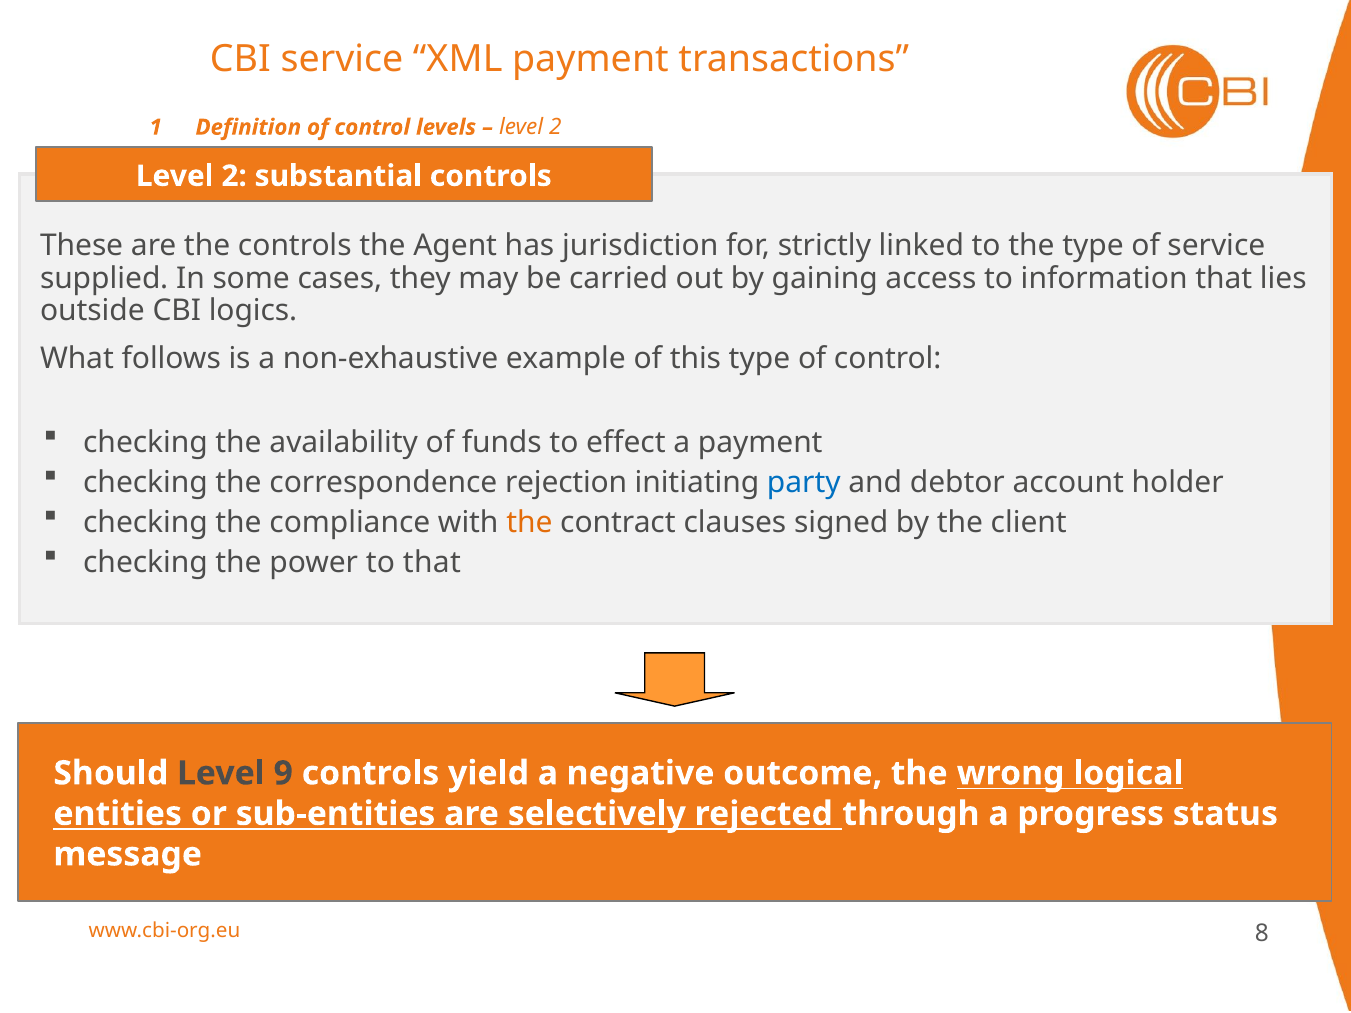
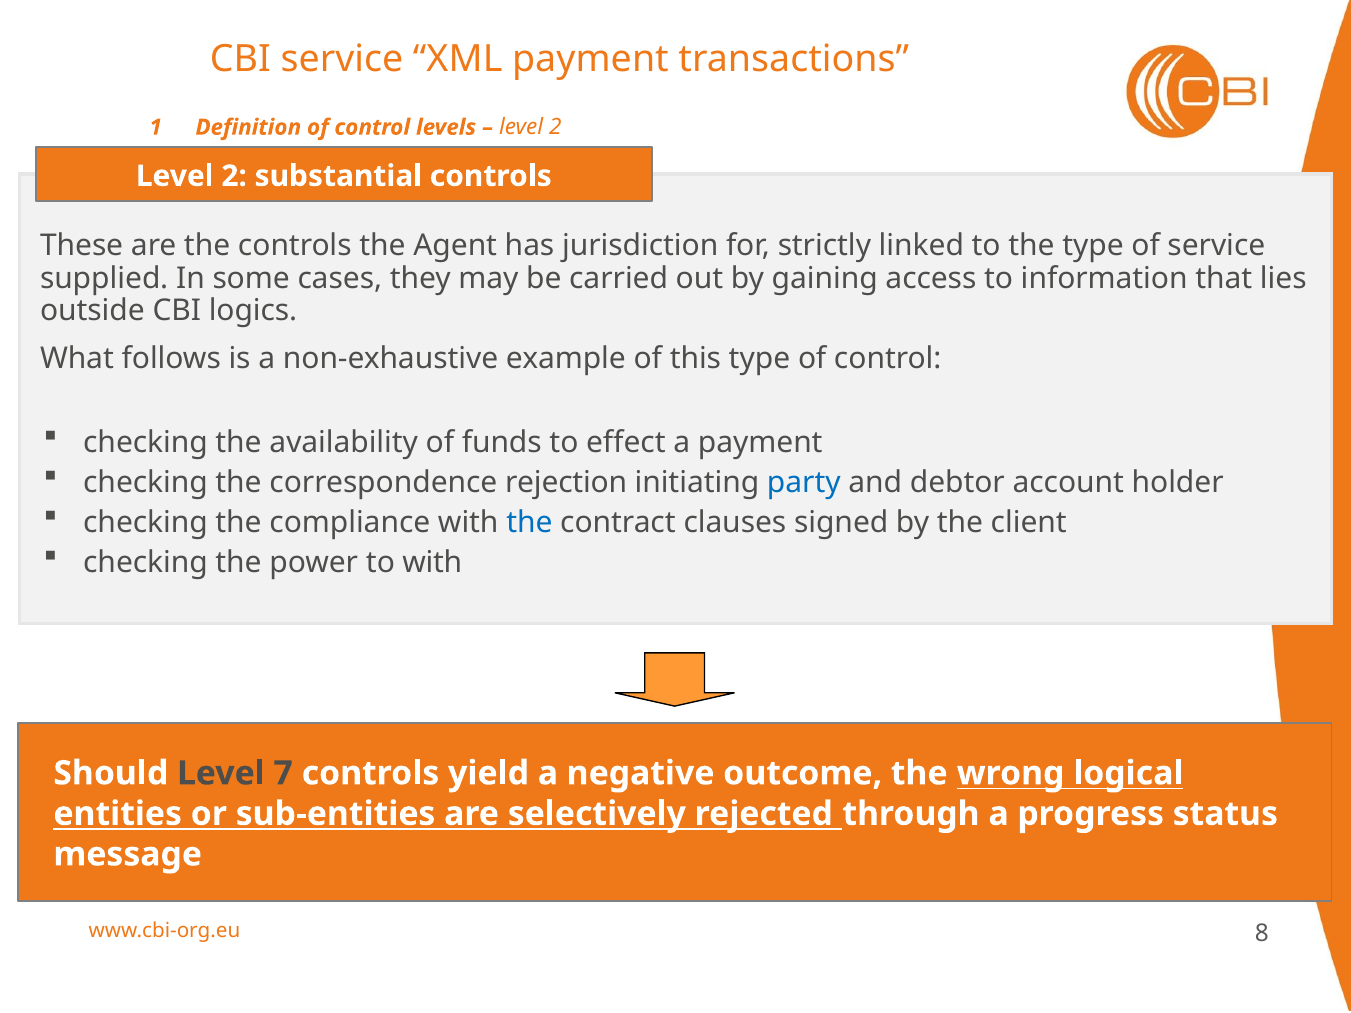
the at (529, 523) colour: orange -> blue
to that: that -> with
9: 9 -> 7
